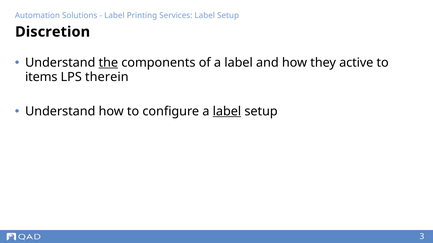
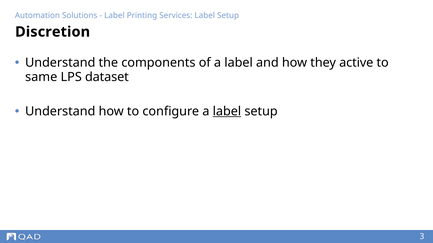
the underline: present -> none
items: items -> same
therein: therein -> dataset
